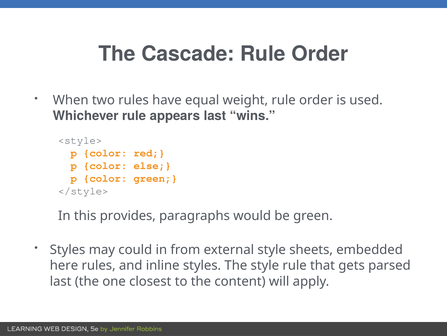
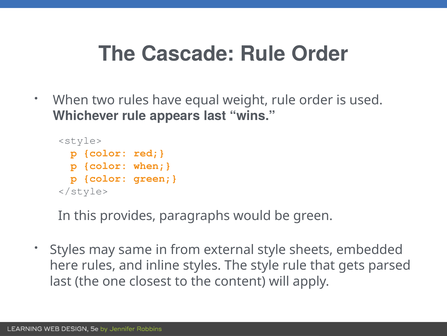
color else: else -> when
could: could -> same
